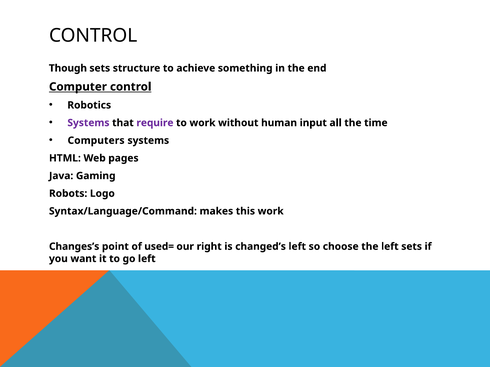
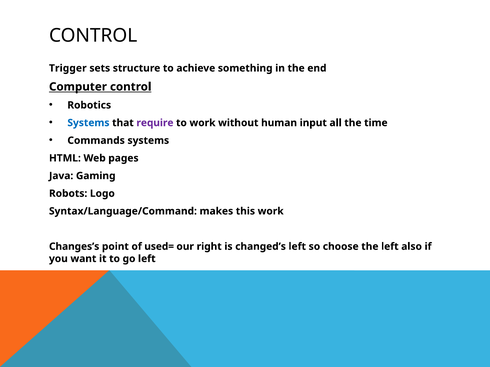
Though: Though -> Trigger
Systems at (88, 123) colour: purple -> blue
Computers: Computers -> Commands
left sets: sets -> also
